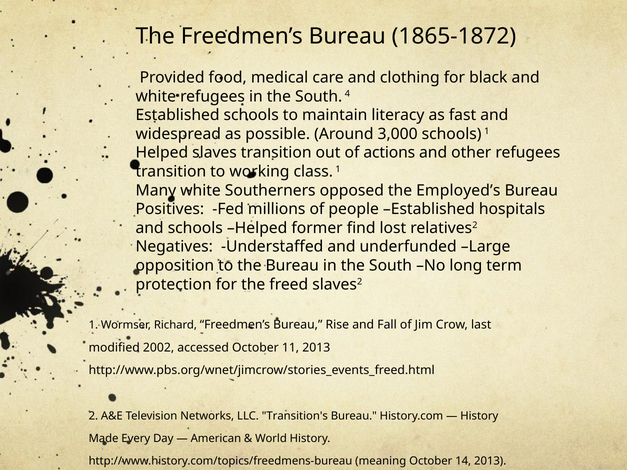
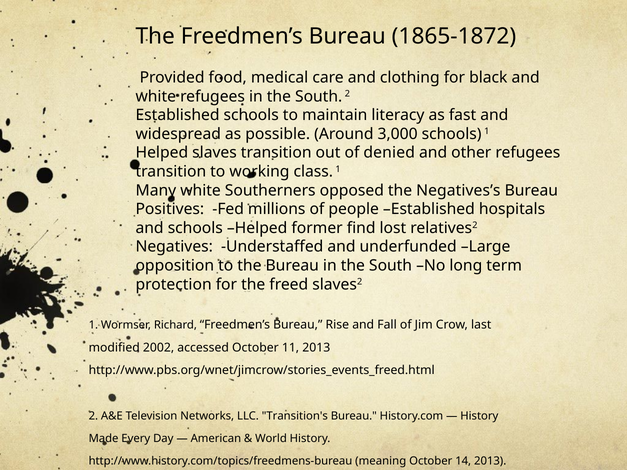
South 4: 4 -> 2
actions: actions -> denied
Employed’s: Employed’s -> Negatives’s
